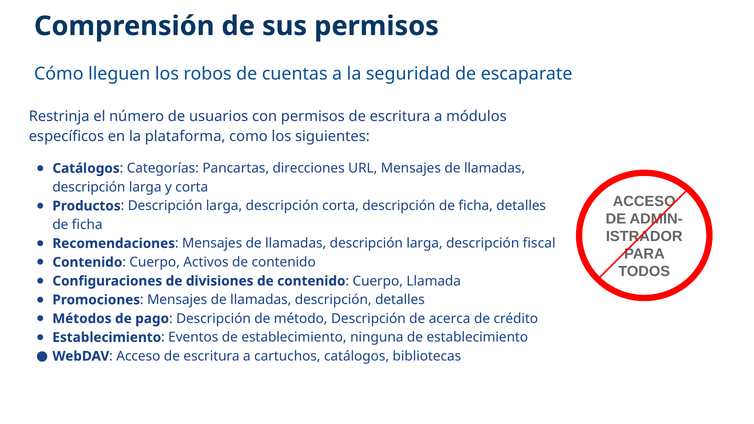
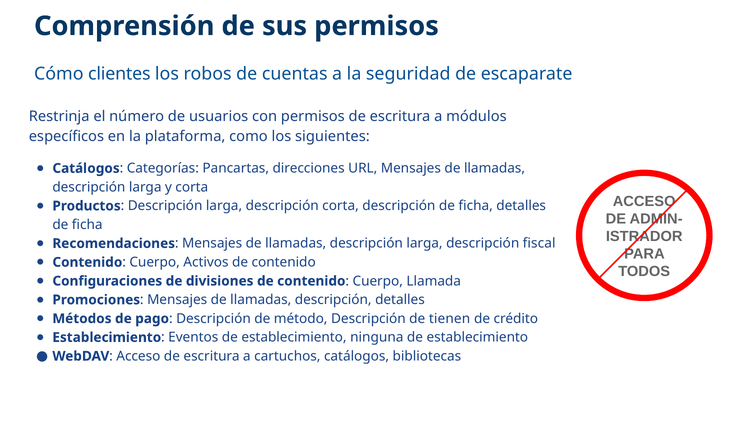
lleguen: lleguen -> clientes
acerca: acerca -> tienen
